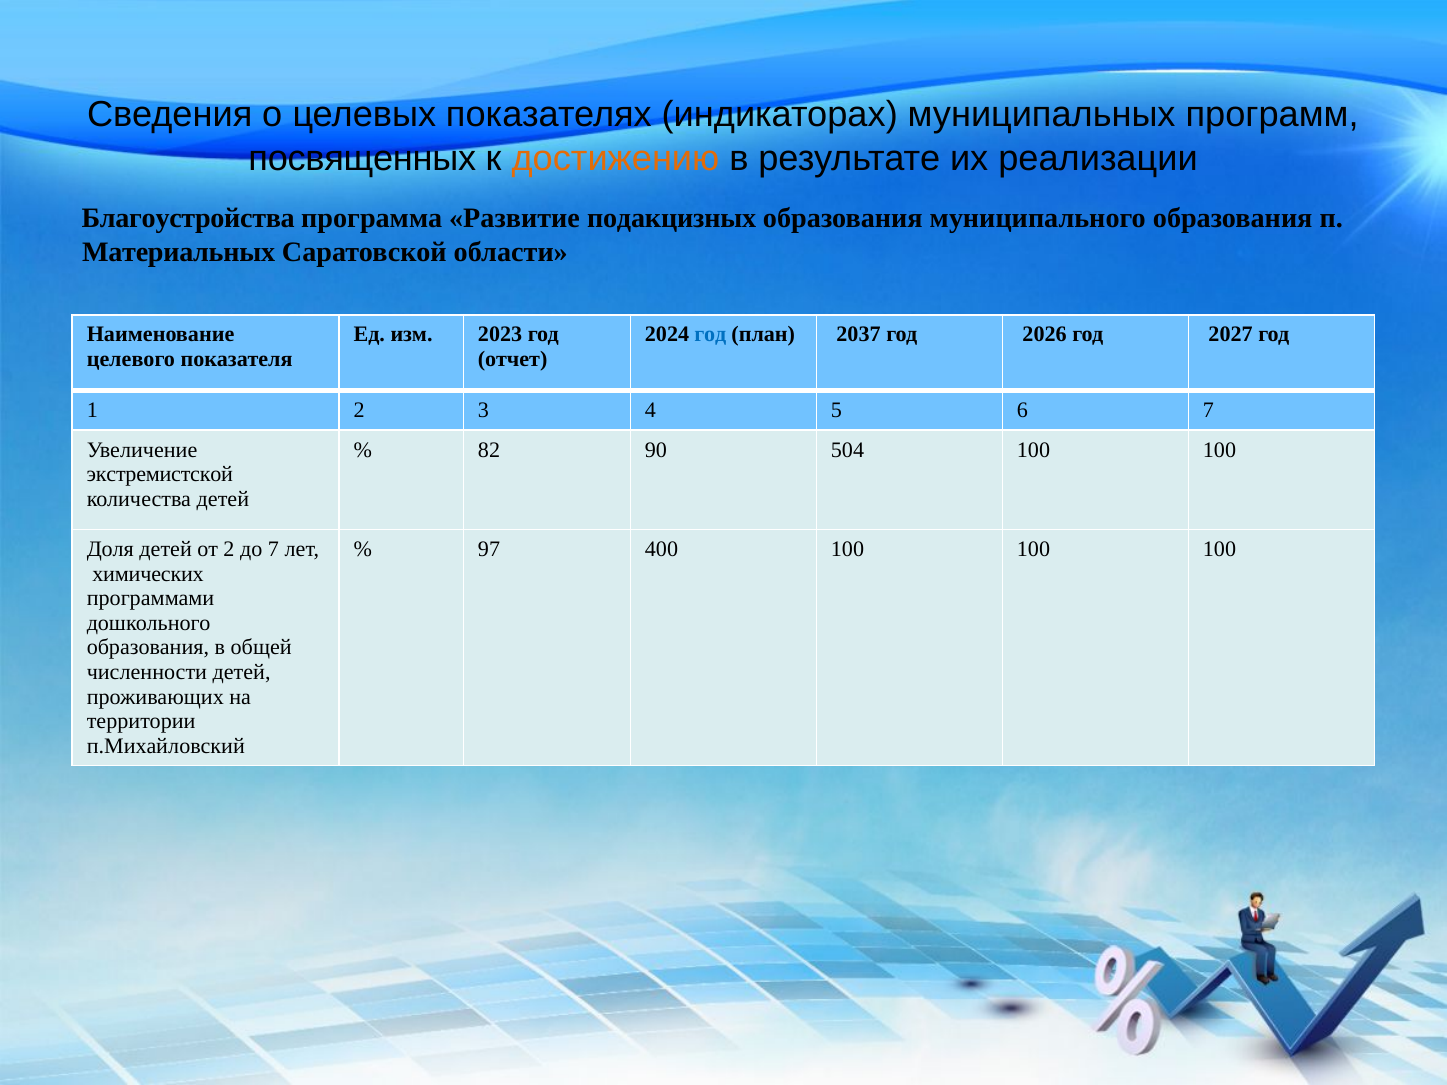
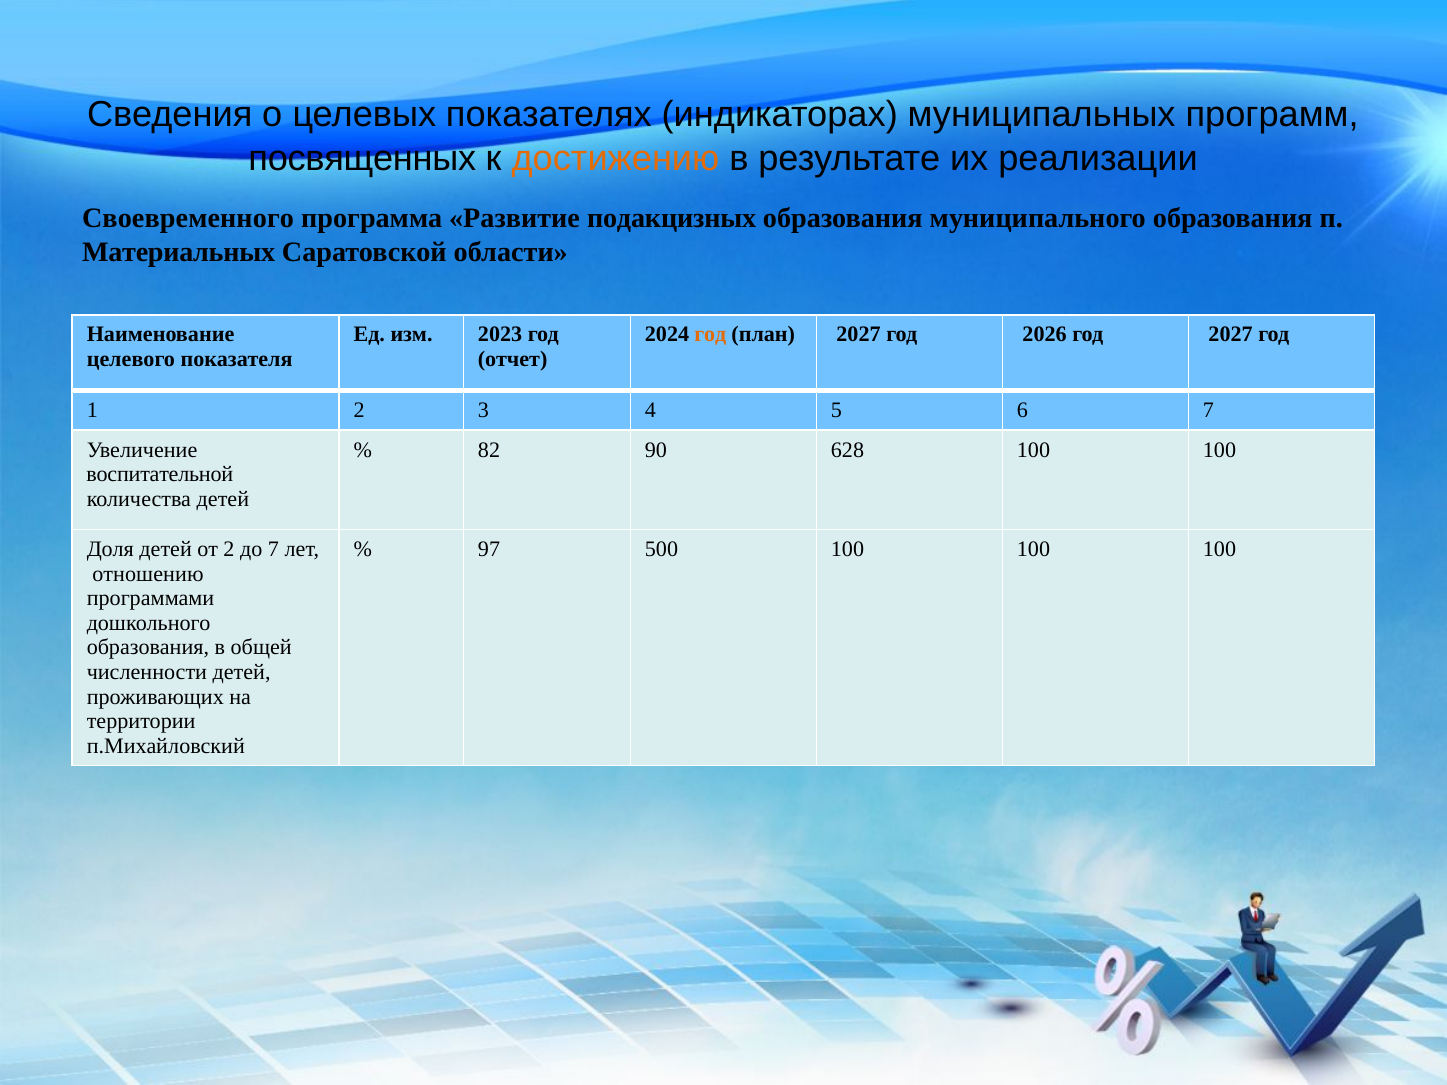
Благоустройства: Благоустройства -> Своевременного
год at (710, 335) colour: blue -> orange
план 2037: 2037 -> 2027
504: 504 -> 628
экстремистской: экстремистской -> воспитательной
400: 400 -> 500
химических: химических -> отношению
